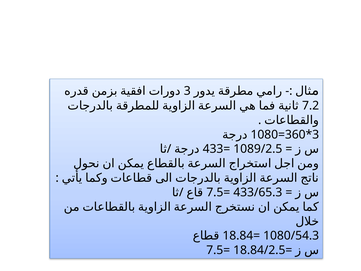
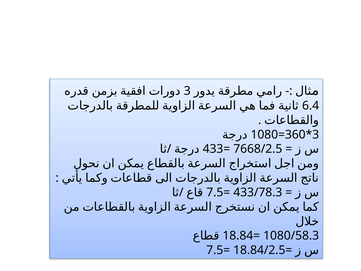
7.2: 7.2 -> 6.4
1089/2.5: 1089/2.5 -> 7668/2.5
433/65.3: 433/65.3 -> 433/78.3
1080/54.3: 1080/54.3 -> 1080/58.3
